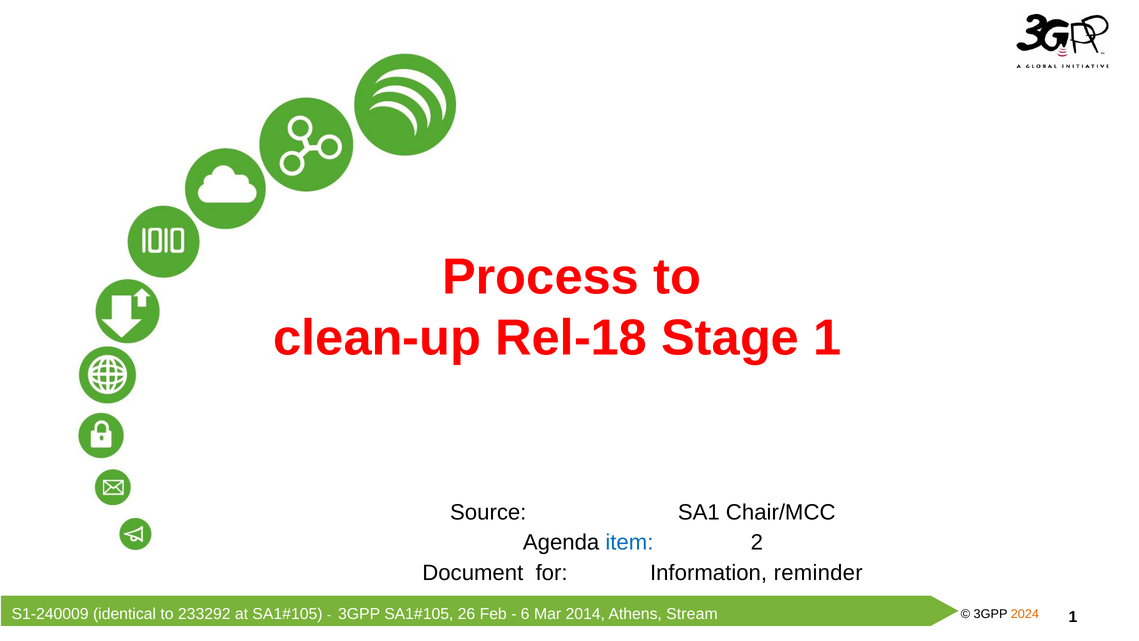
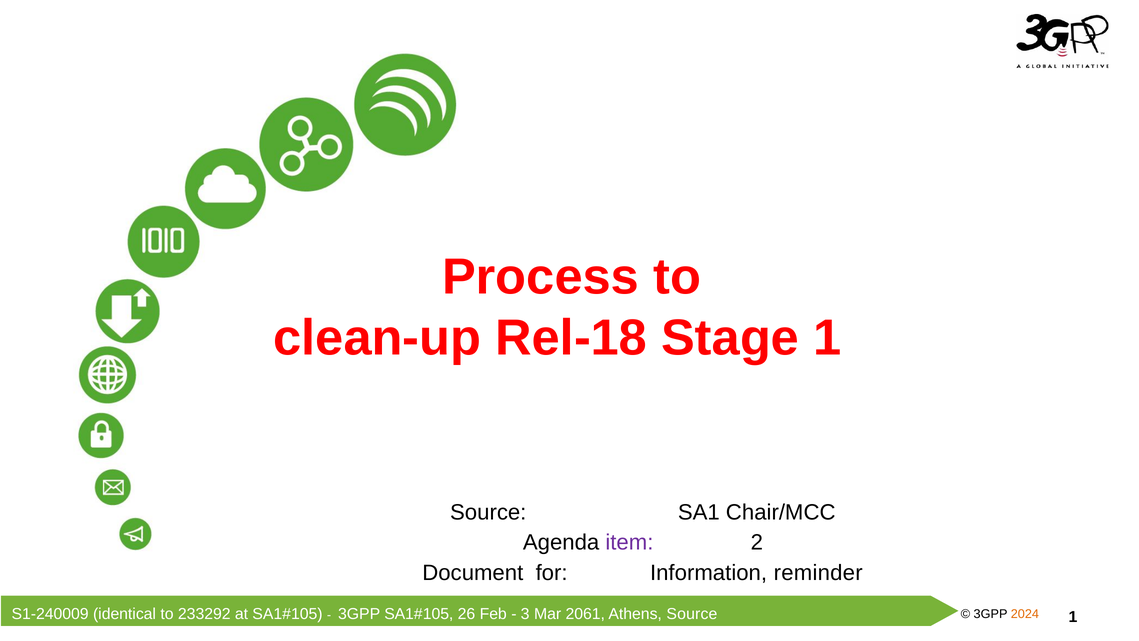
item colour: blue -> purple
6: 6 -> 3
2014: 2014 -> 2061
Athens Stream: Stream -> Source
